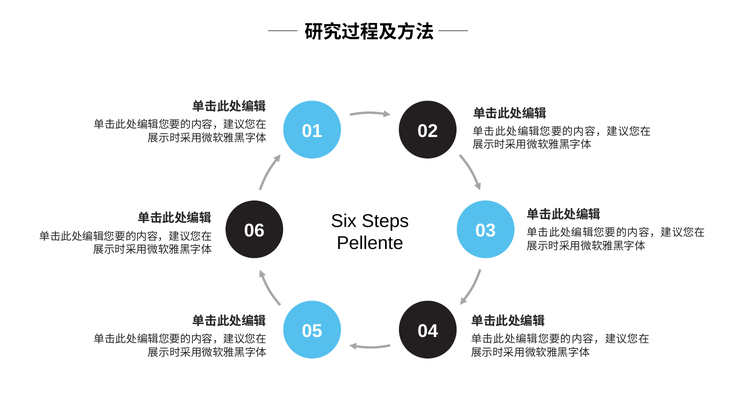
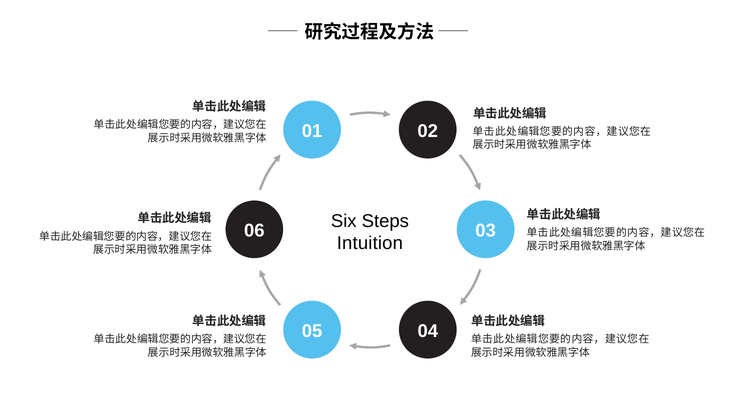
Pellente: Pellente -> Intuition
